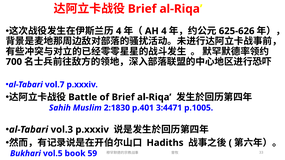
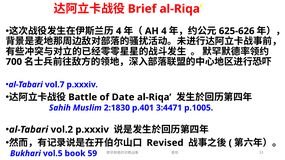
of Brief: Brief -> Date
vol.3: vol.3 -> vol.2
Hadiths: Hadiths -> Revised
